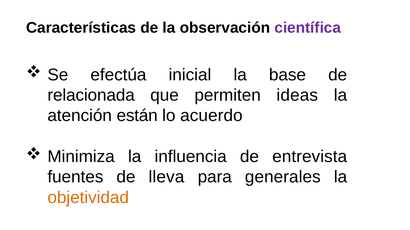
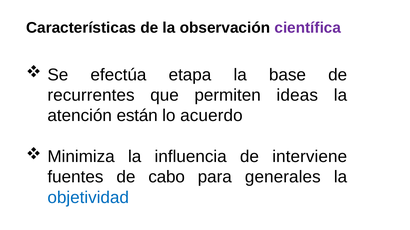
inicial: inicial -> etapa
relacionada: relacionada -> recurrentes
entrevista: entrevista -> interviene
lleva: lleva -> cabo
objetividad colour: orange -> blue
